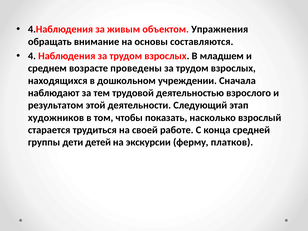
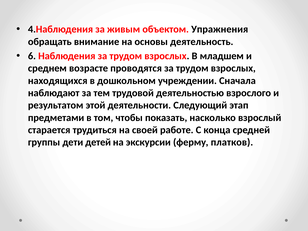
составляются: составляются -> деятельность
4: 4 -> 6
проведены: проведены -> проводятся
художников: художников -> предметами
